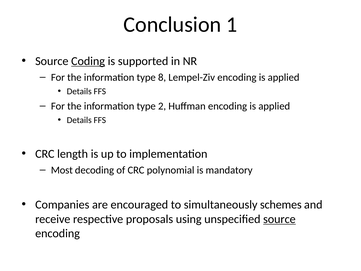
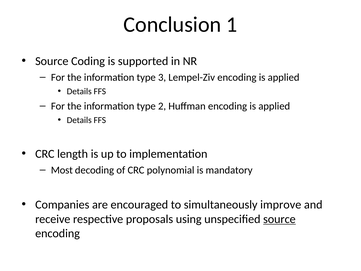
Coding underline: present -> none
8: 8 -> 3
schemes: schemes -> improve
